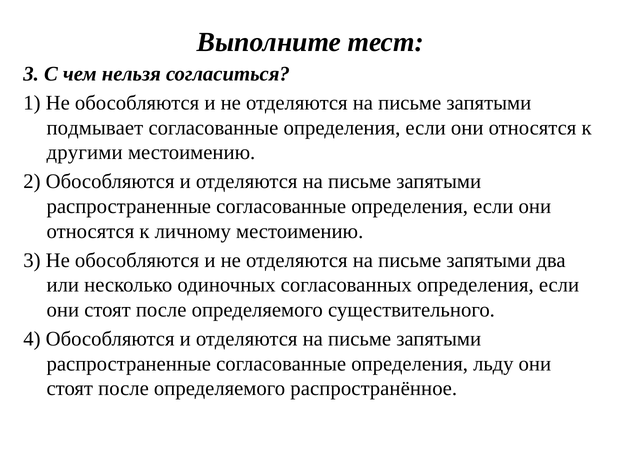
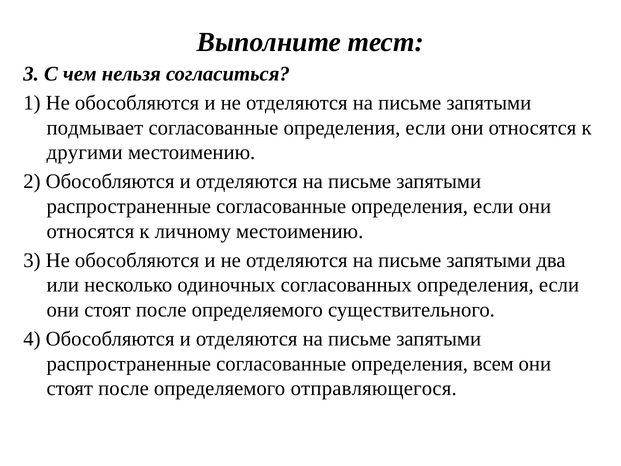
льду: льду -> всем
распространённое: распространённое -> отправляющегося
